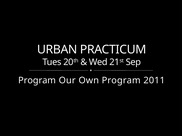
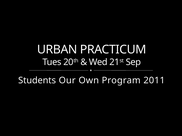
Program at (37, 81): Program -> Students
